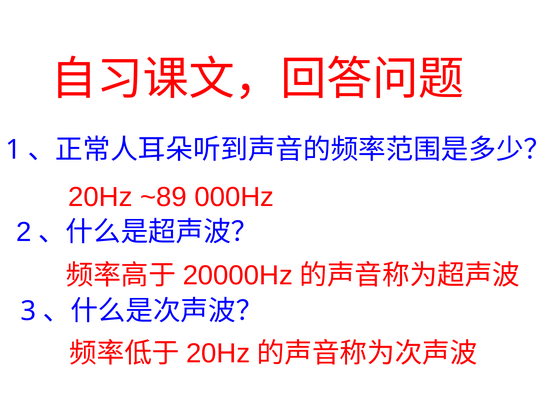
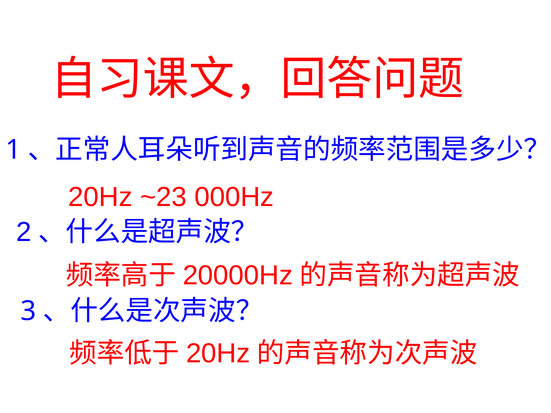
~89: ~89 -> ~23
